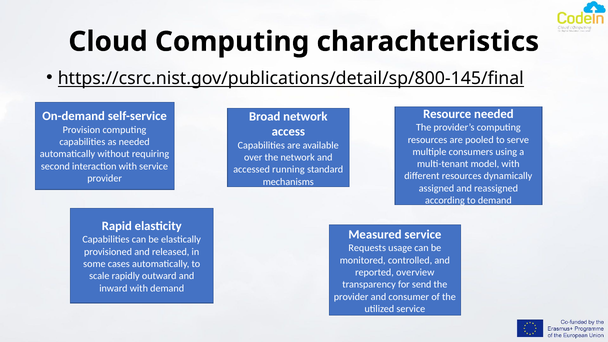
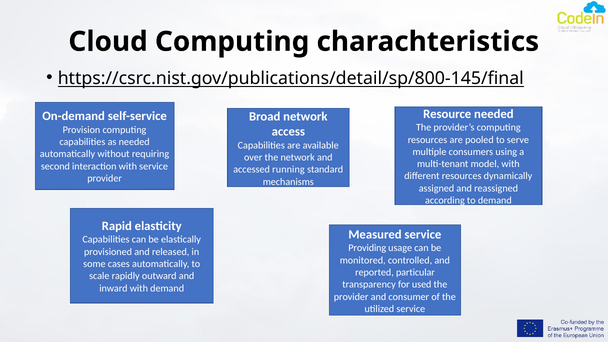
Requests: Requests -> Providing
overview: overview -> particular
send: send -> used
